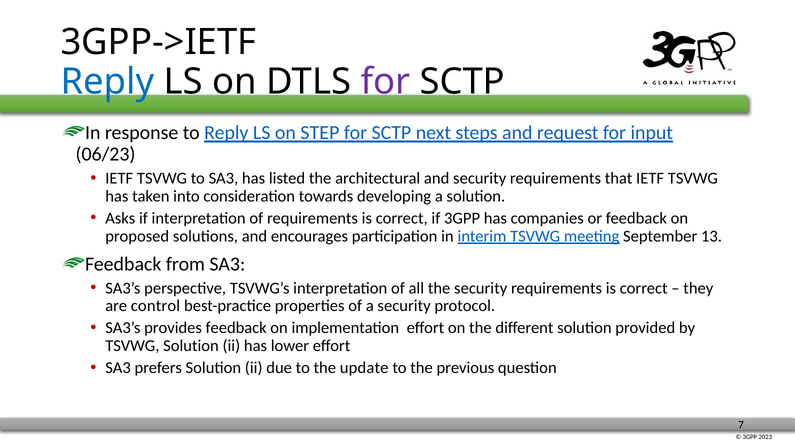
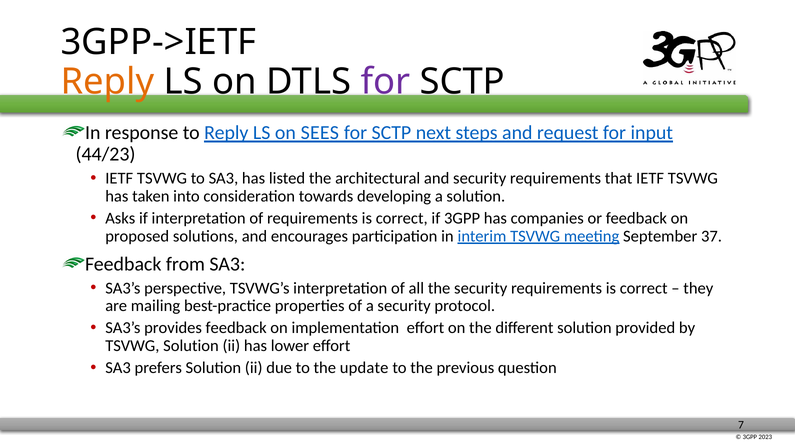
Reply at (107, 82) colour: blue -> orange
STEP: STEP -> SEES
06/23: 06/23 -> 44/23
13: 13 -> 37
control: control -> mailing
